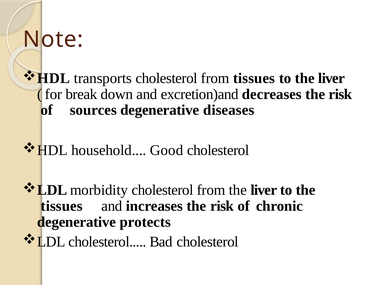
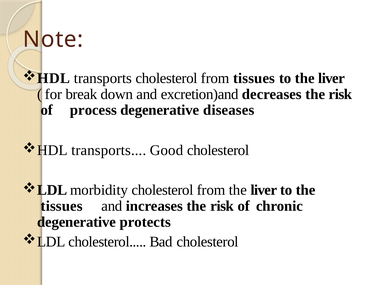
sources: sources -> process
household at (109, 150): household -> transports
